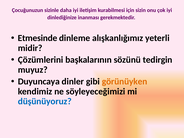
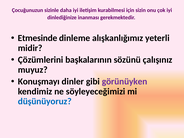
tedirgin: tedirgin -> çalışınız
Duyuncaya: Duyuncaya -> Konuşmayı
görünüyken colour: orange -> purple
